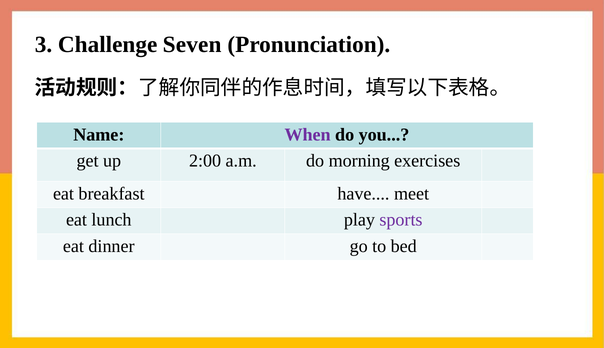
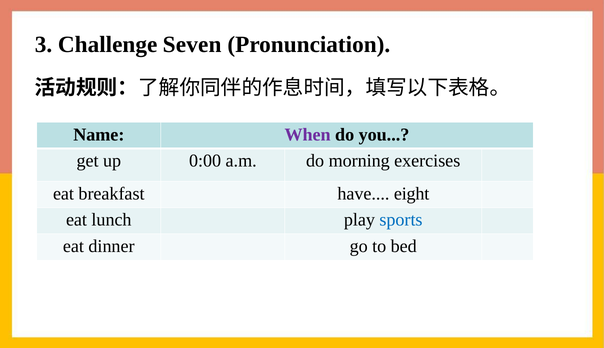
2:00: 2:00 -> 0:00
meet: meet -> eight
sports colour: purple -> blue
